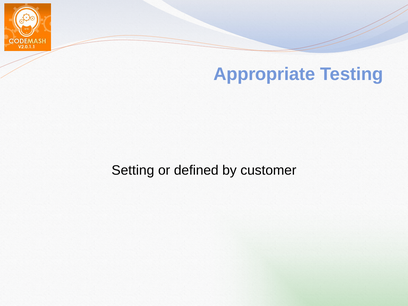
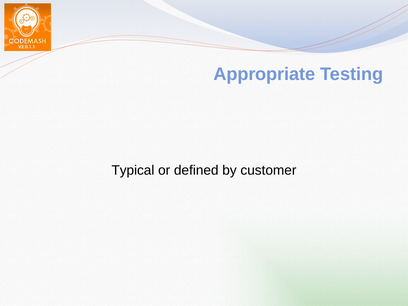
Setting: Setting -> Typical
